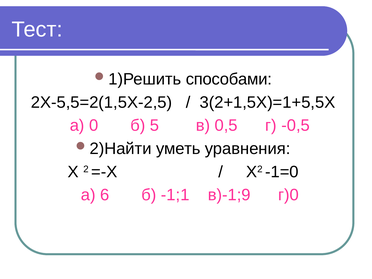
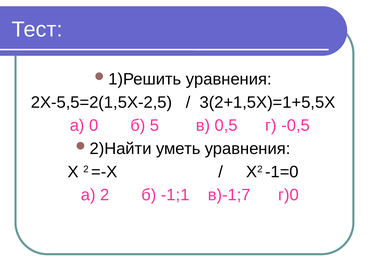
способами at (229, 79): способами -> уравнения
а 6: 6 -> 2
в)-1;9: в)-1;9 -> в)-1;7
